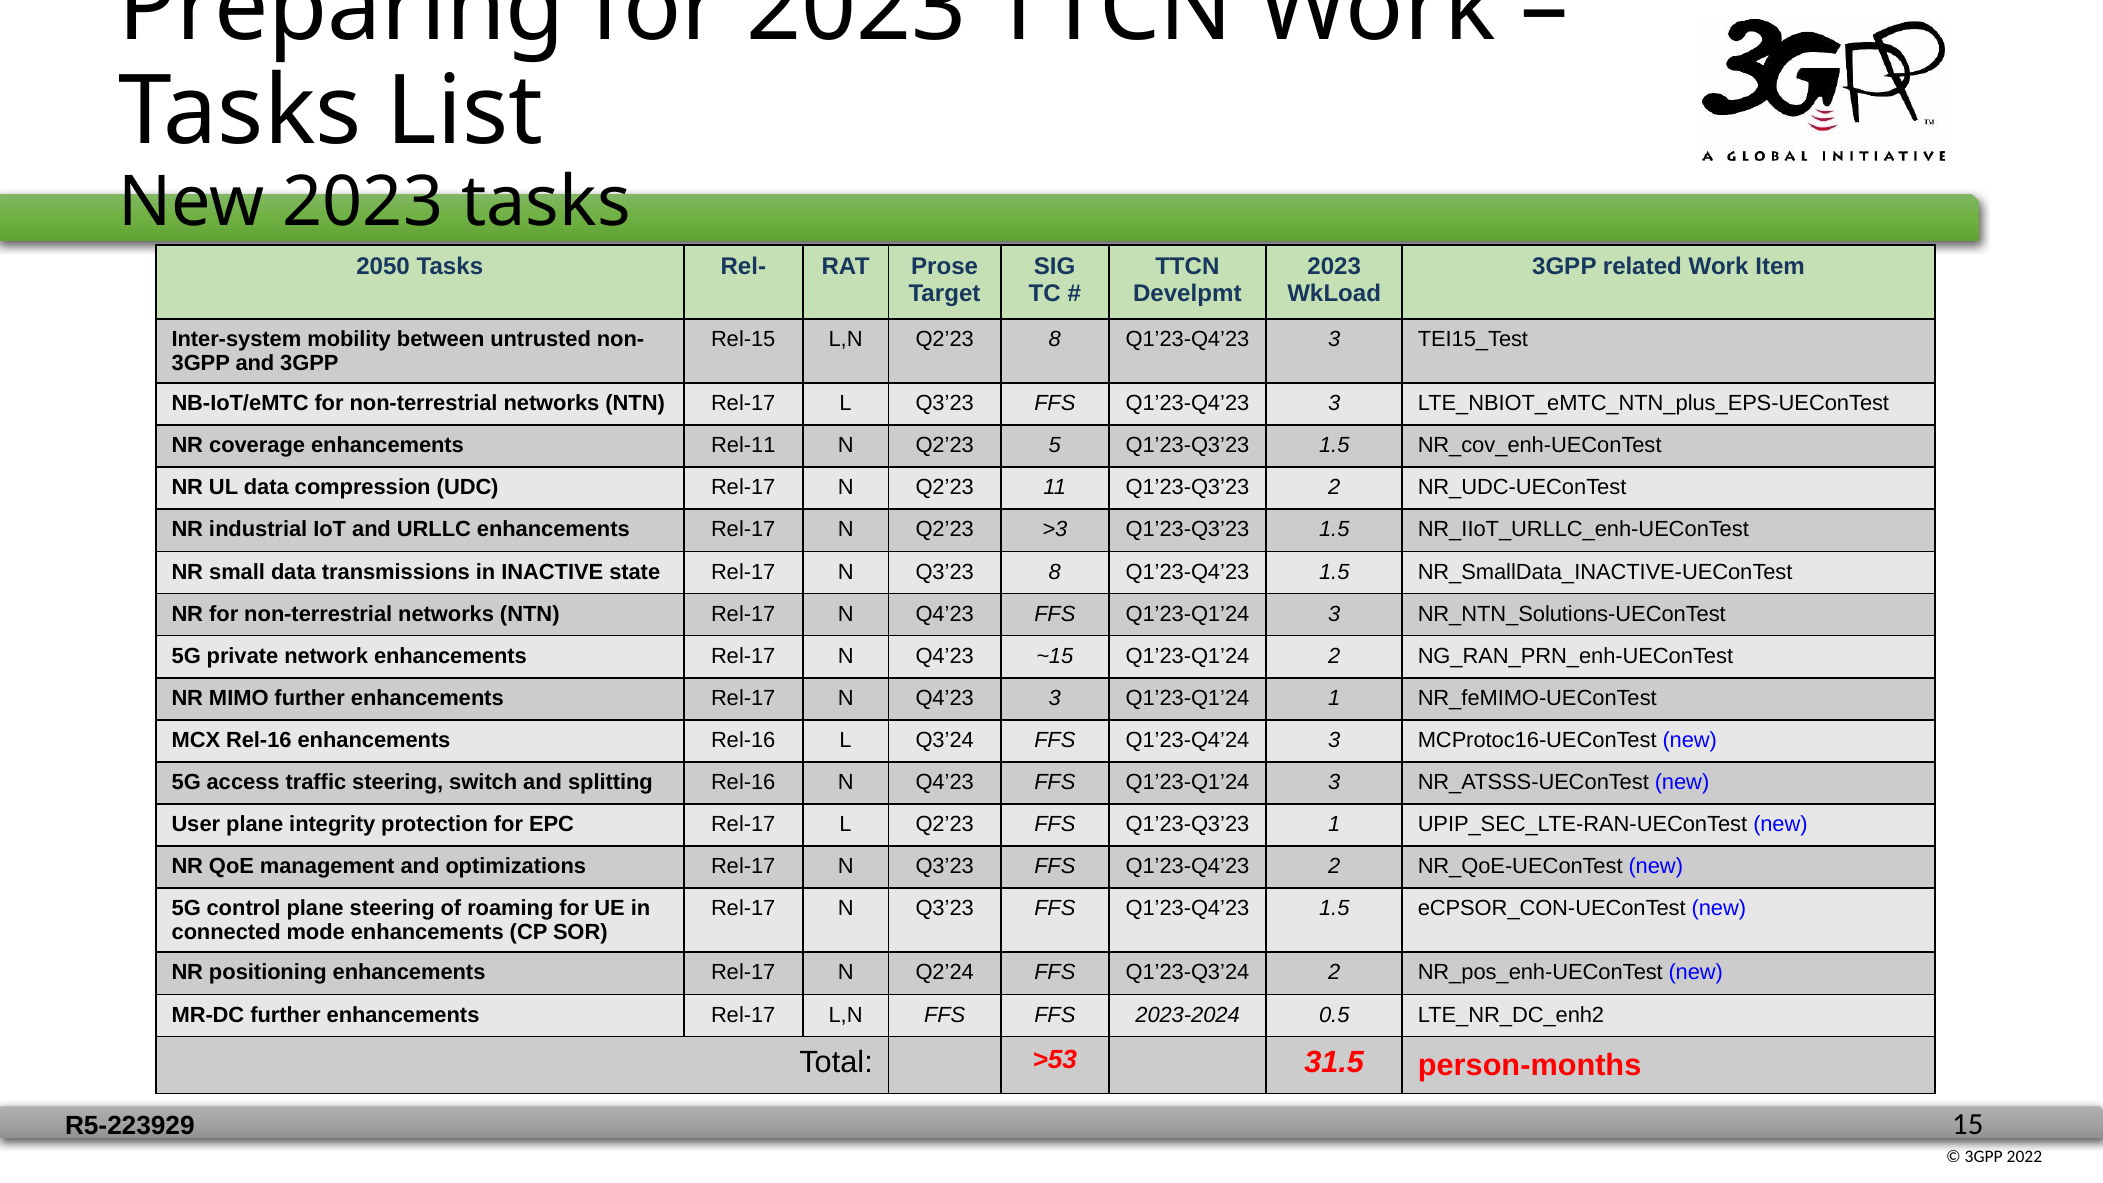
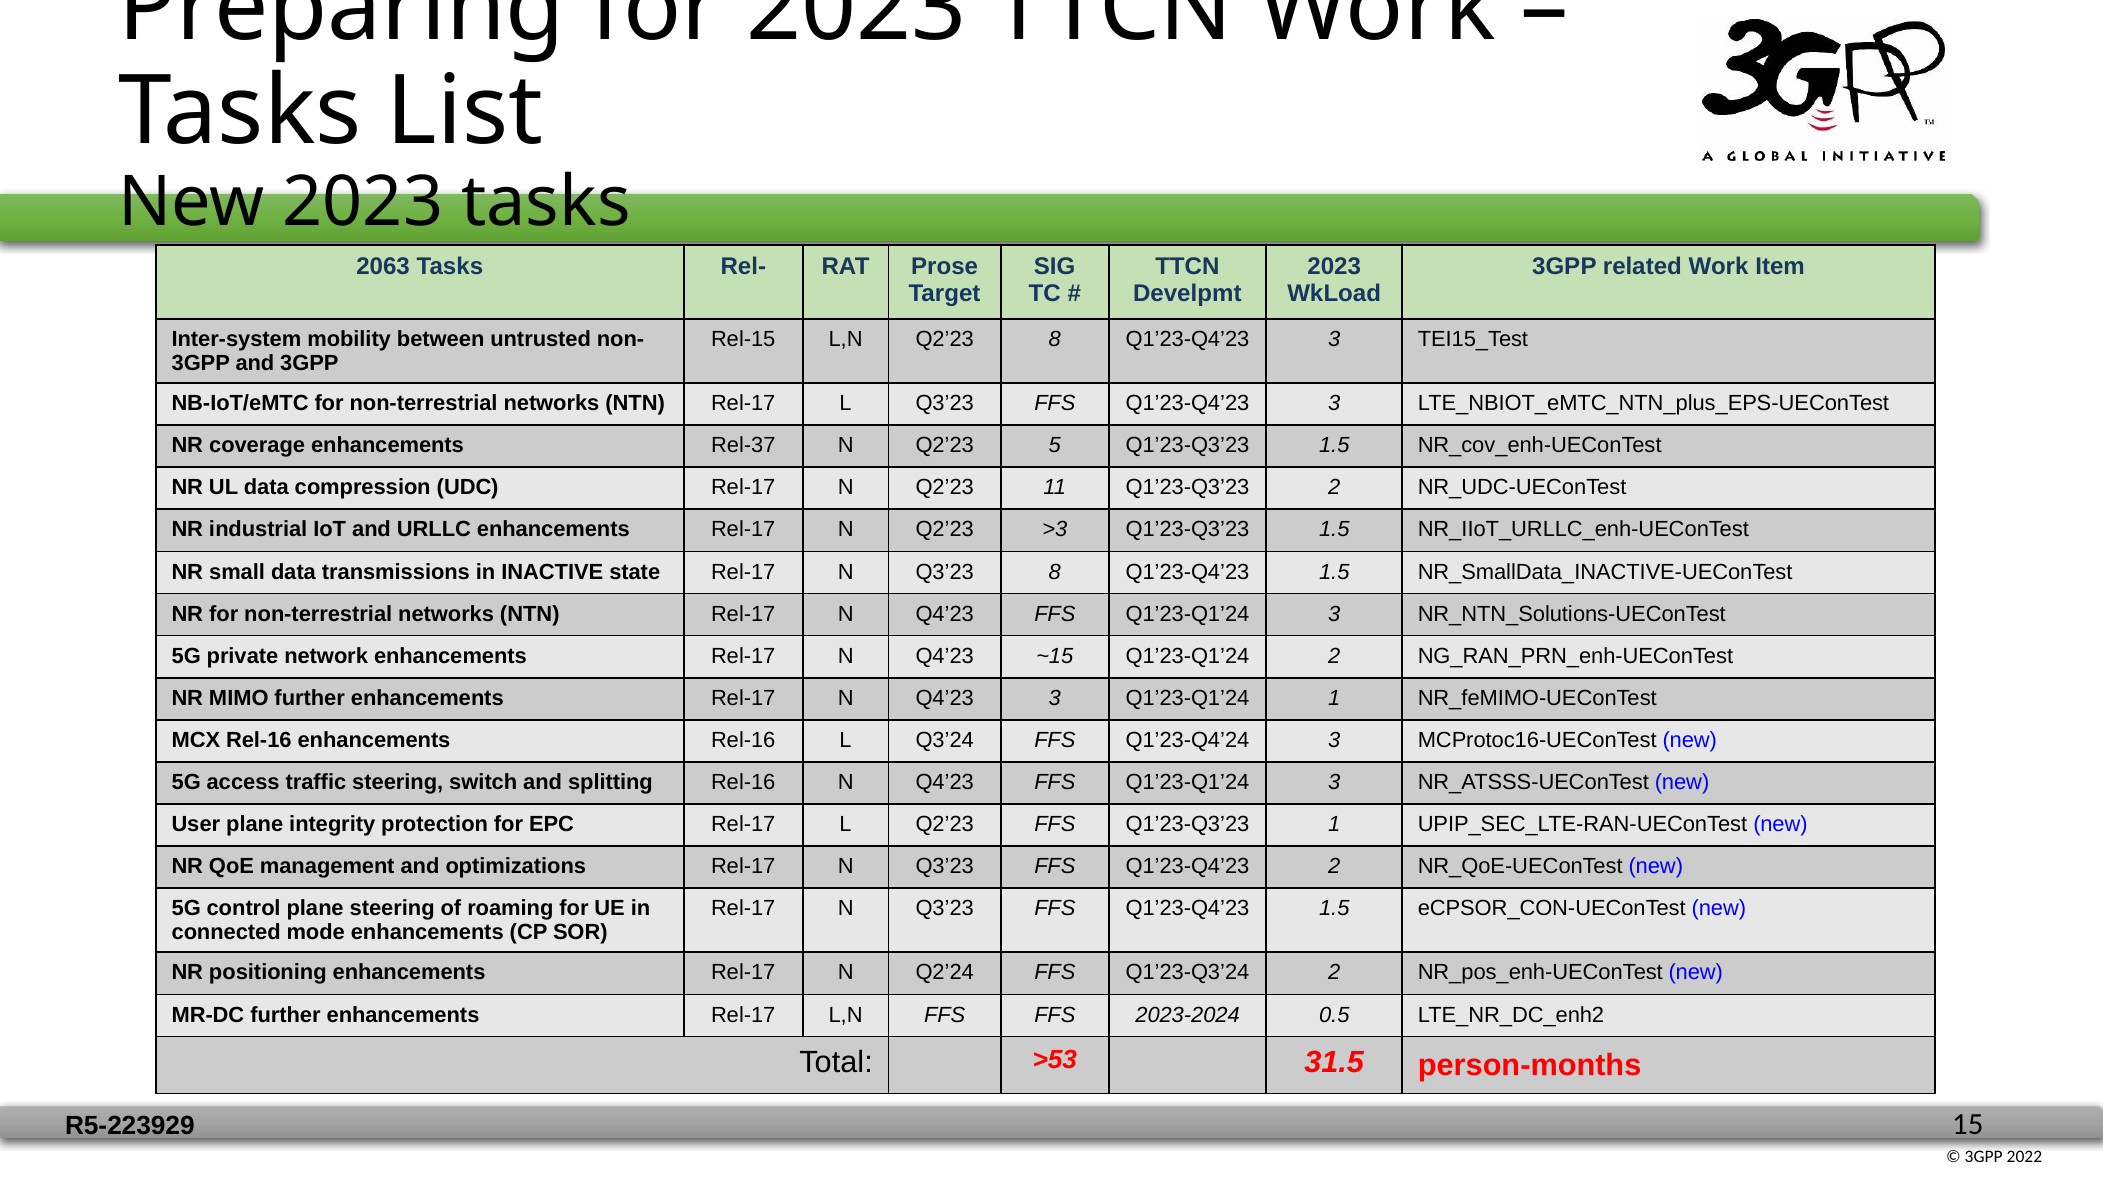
2050: 2050 -> 2063
Rel-11: Rel-11 -> Rel-37
